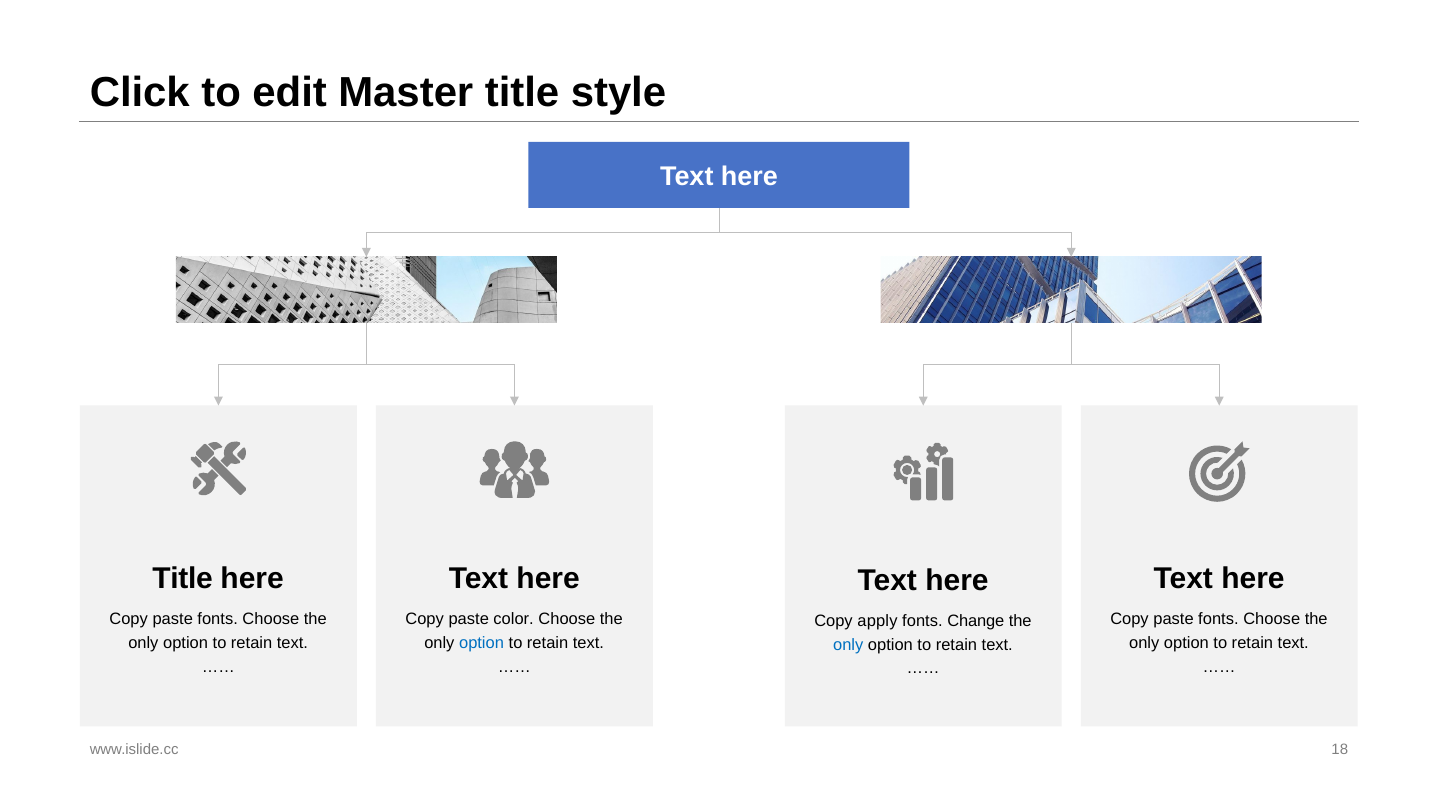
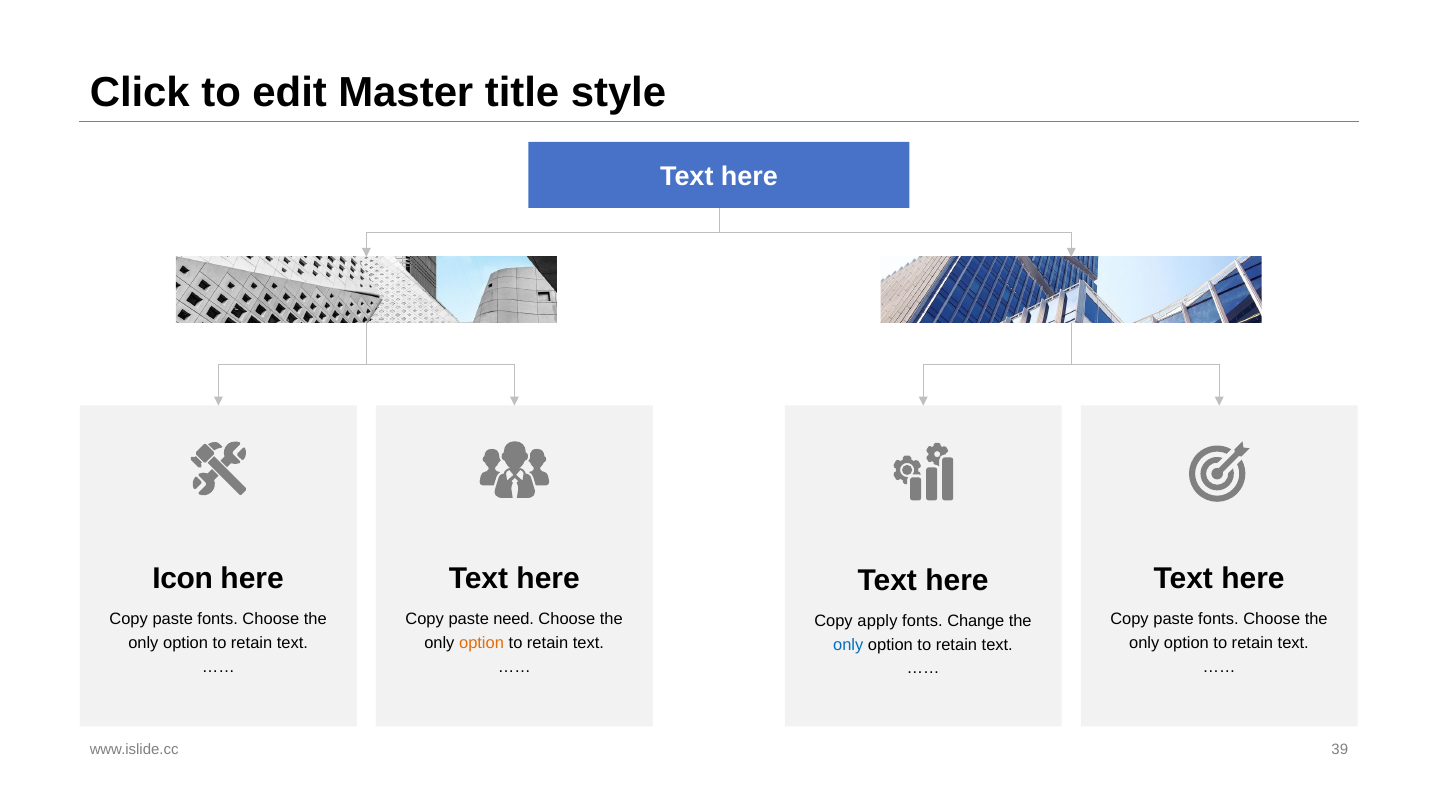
Title at (183, 579): Title -> Icon
color: color -> need
option at (482, 643) colour: blue -> orange
18: 18 -> 39
